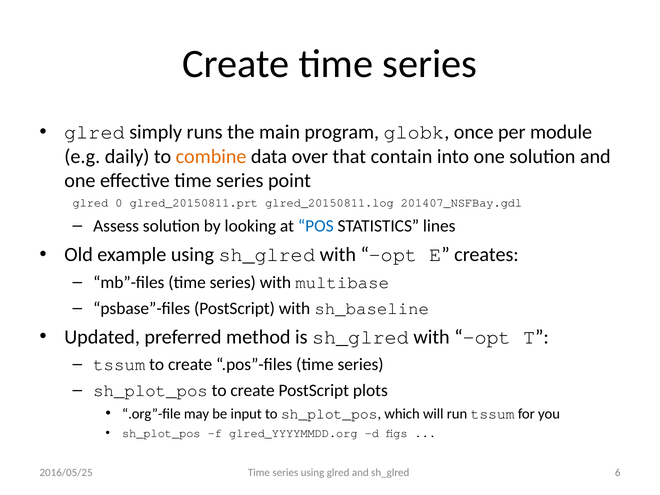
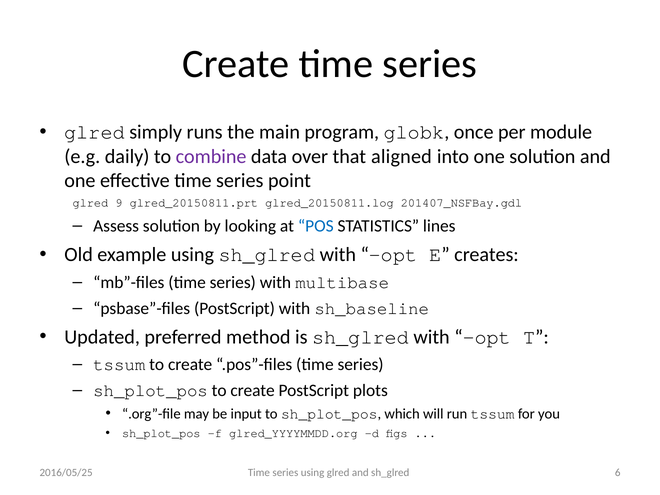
combine colour: orange -> purple
contain: contain -> aligned
0: 0 -> 9
